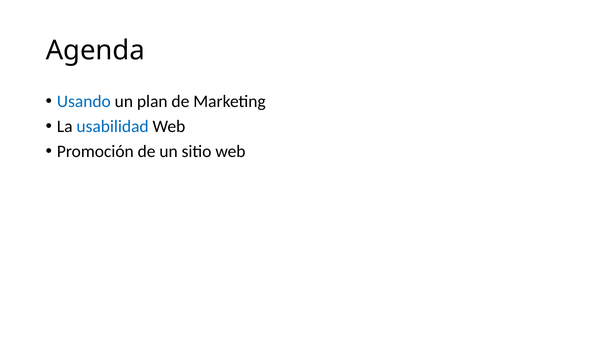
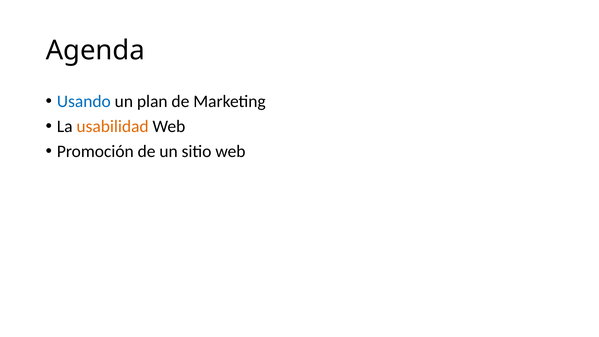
usabilidad colour: blue -> orange
